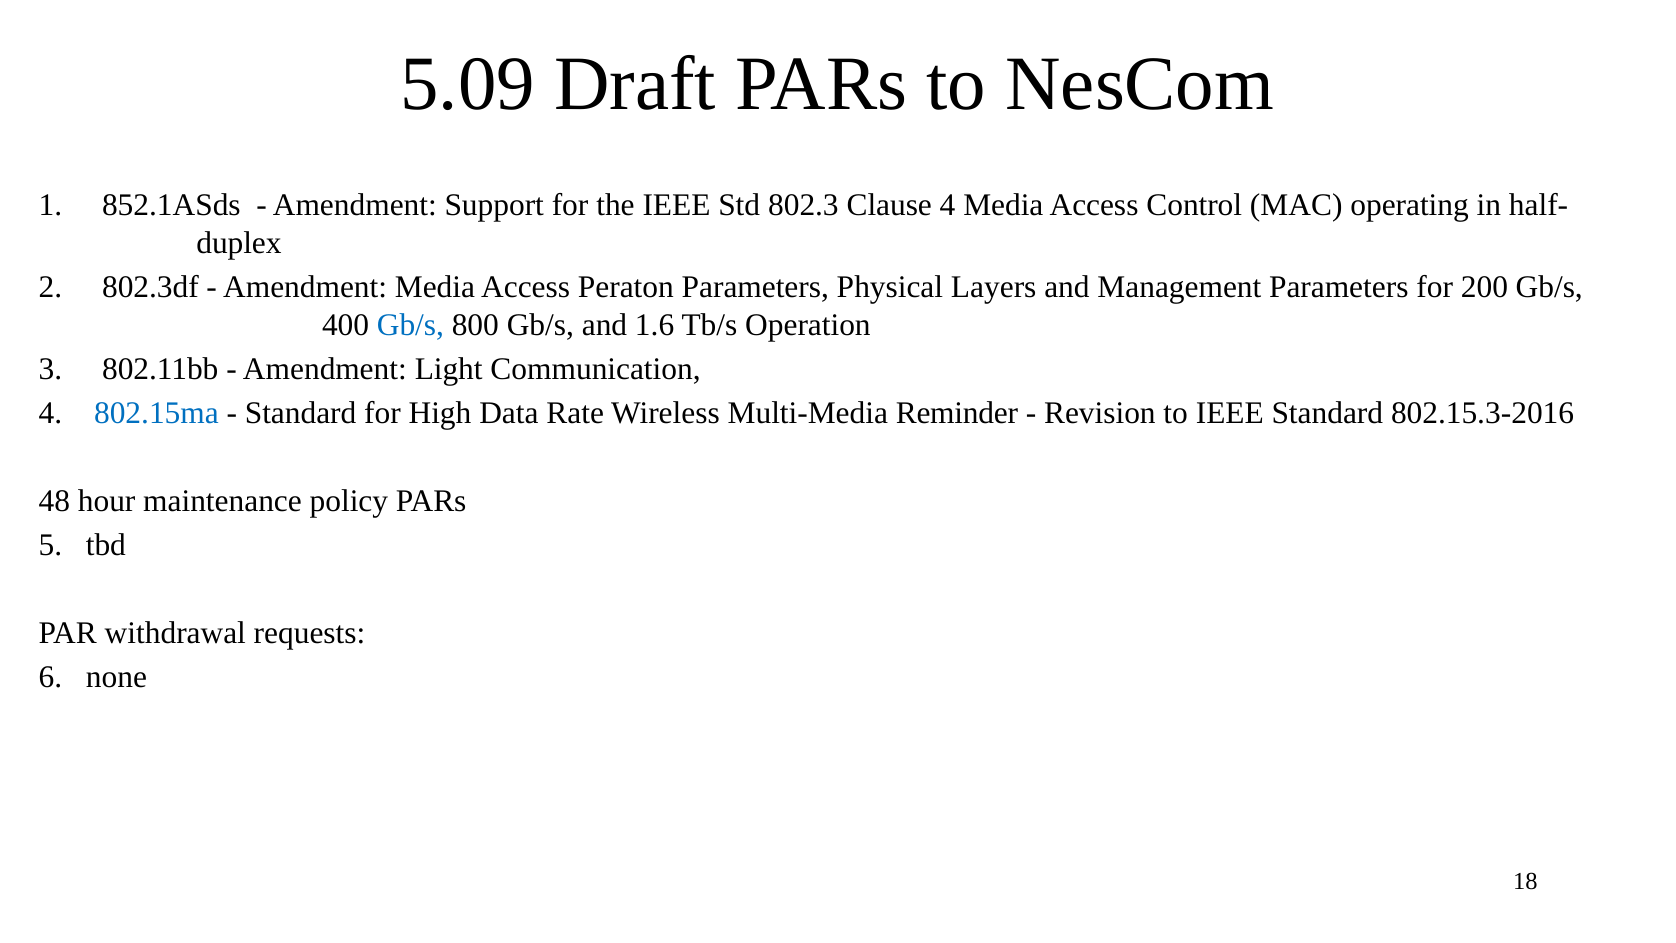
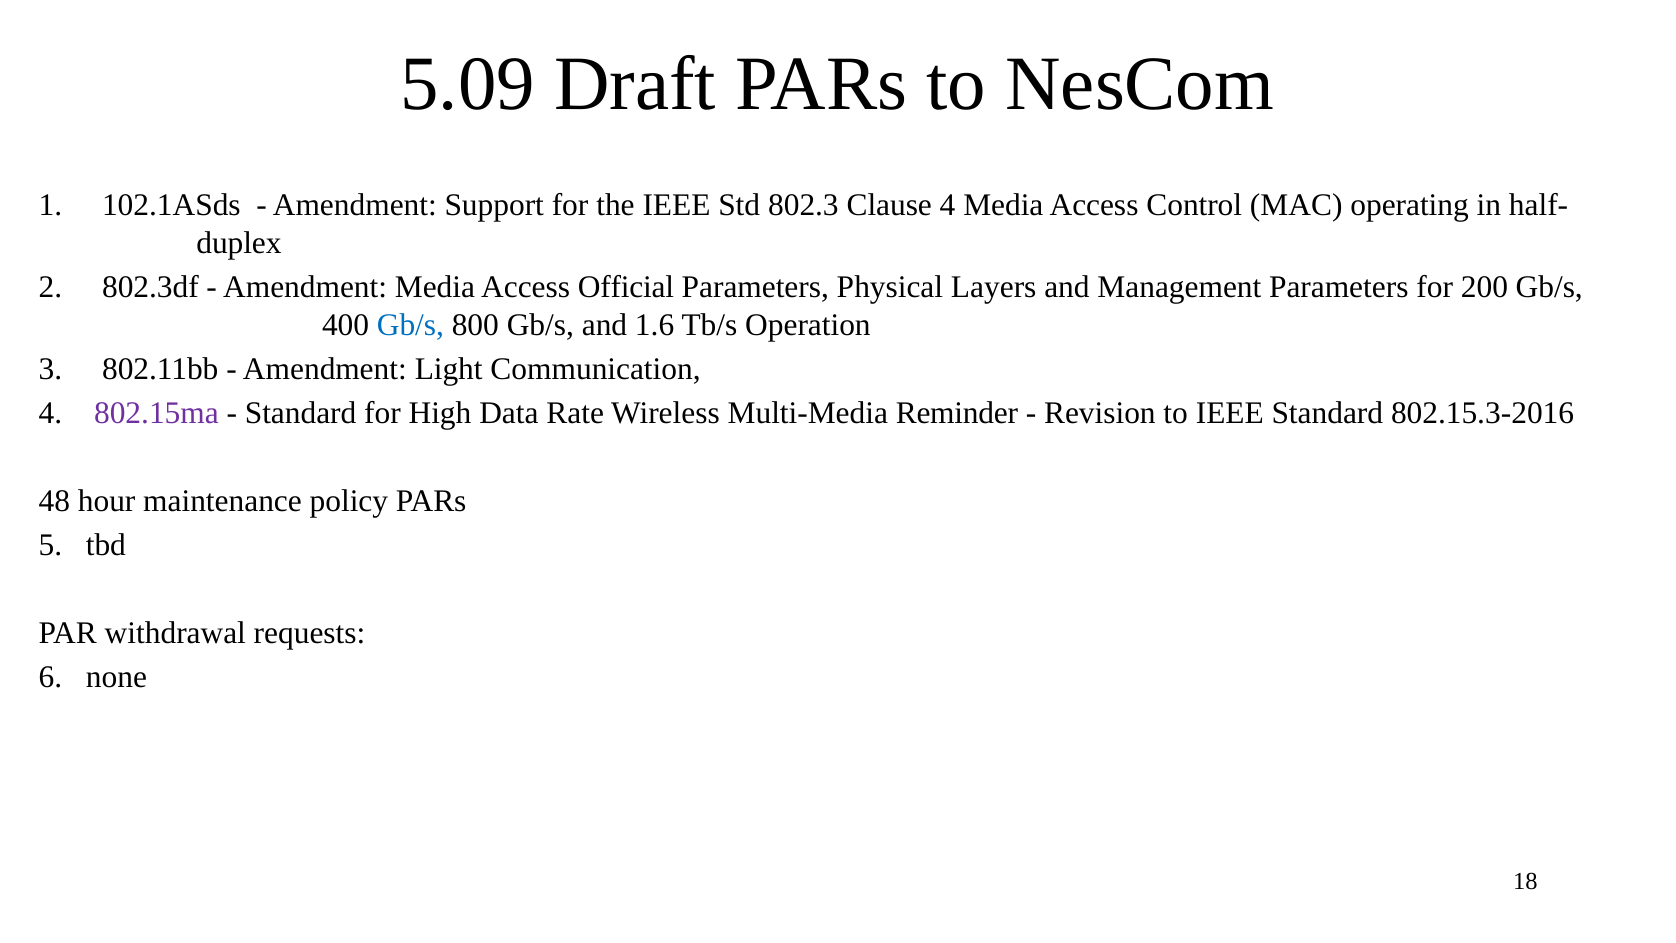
852.1ASds: 852.1ASds -> 102.1ASds
Peraton: Peraton -> Official
802.15ma colour: blue -> purple
